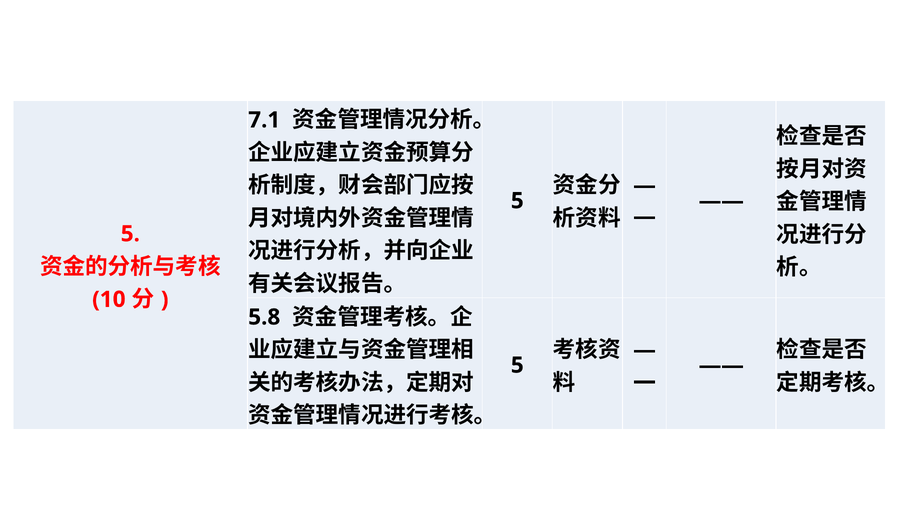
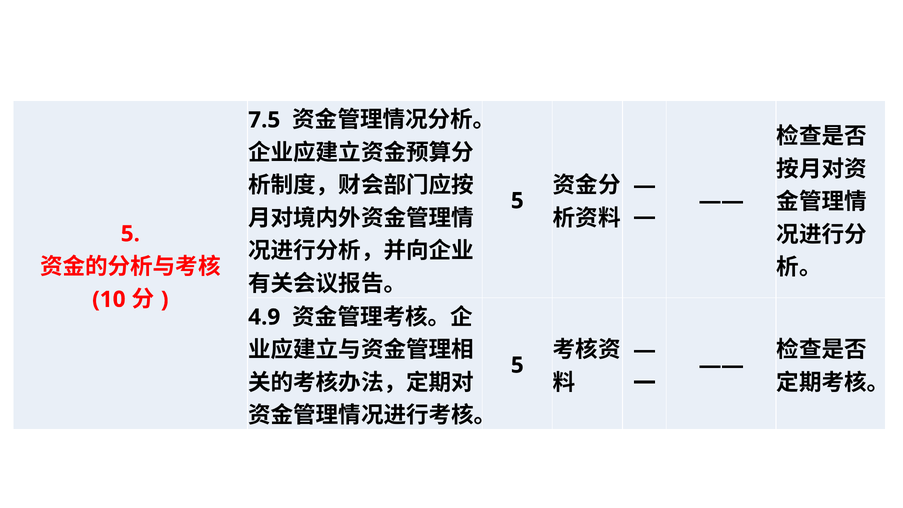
7.1: 7.1 -> 7.5
5.8: 5.8 -> 4.9
